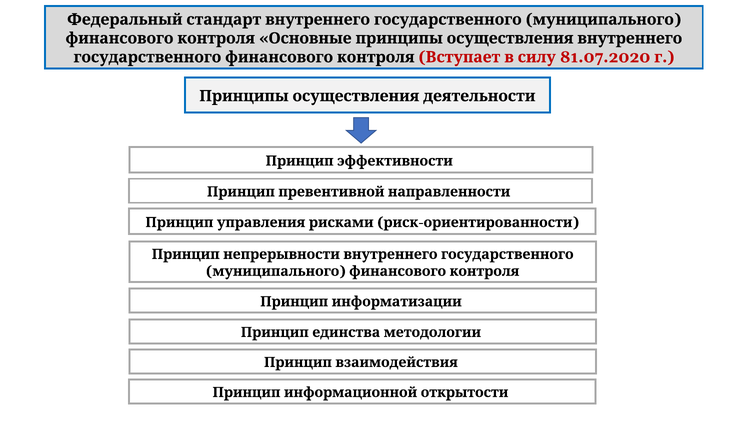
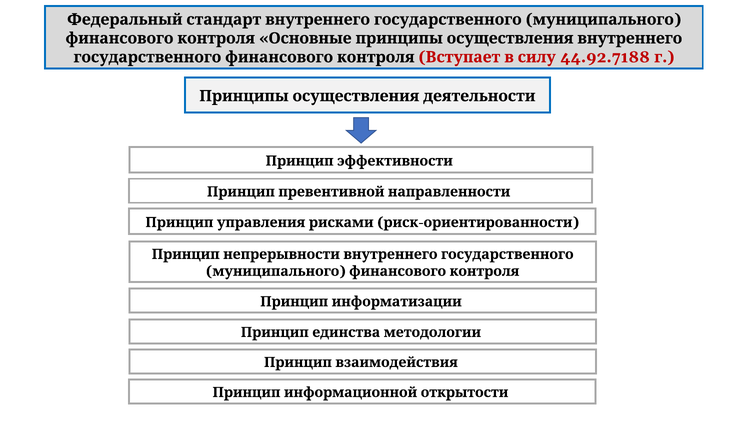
81.07.2020: 81.07.2020 -> 44.92.7188
